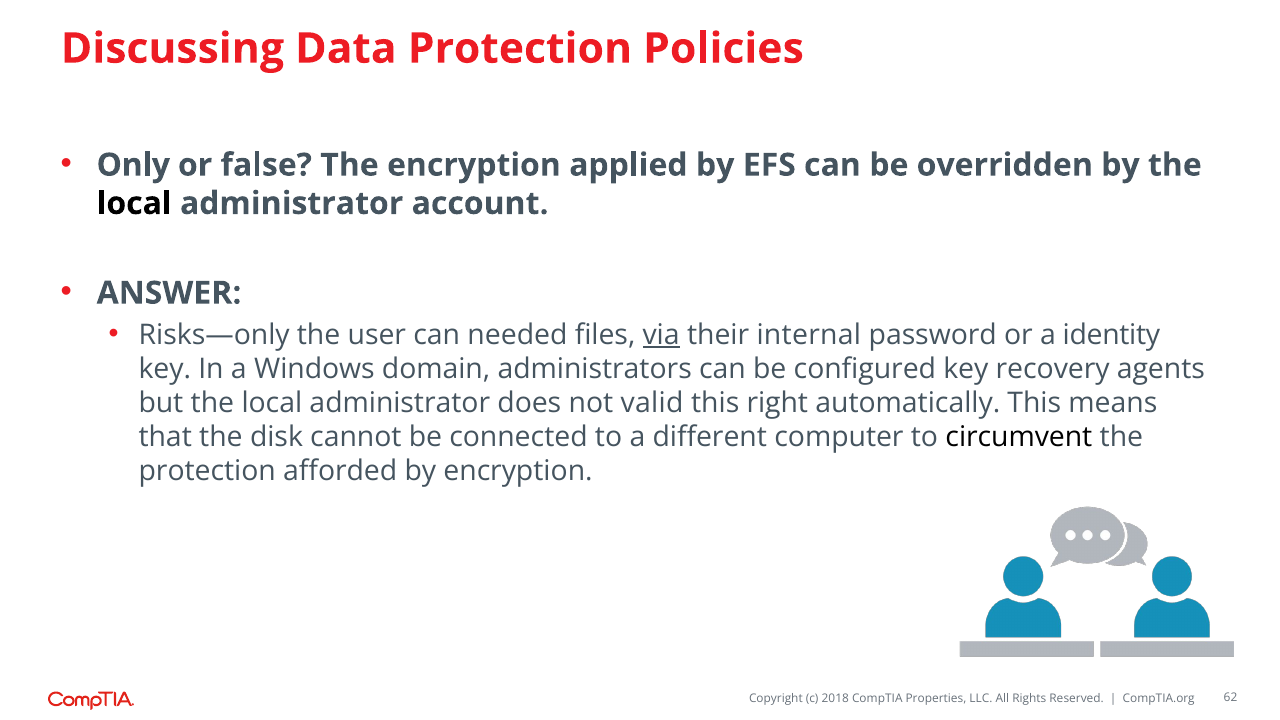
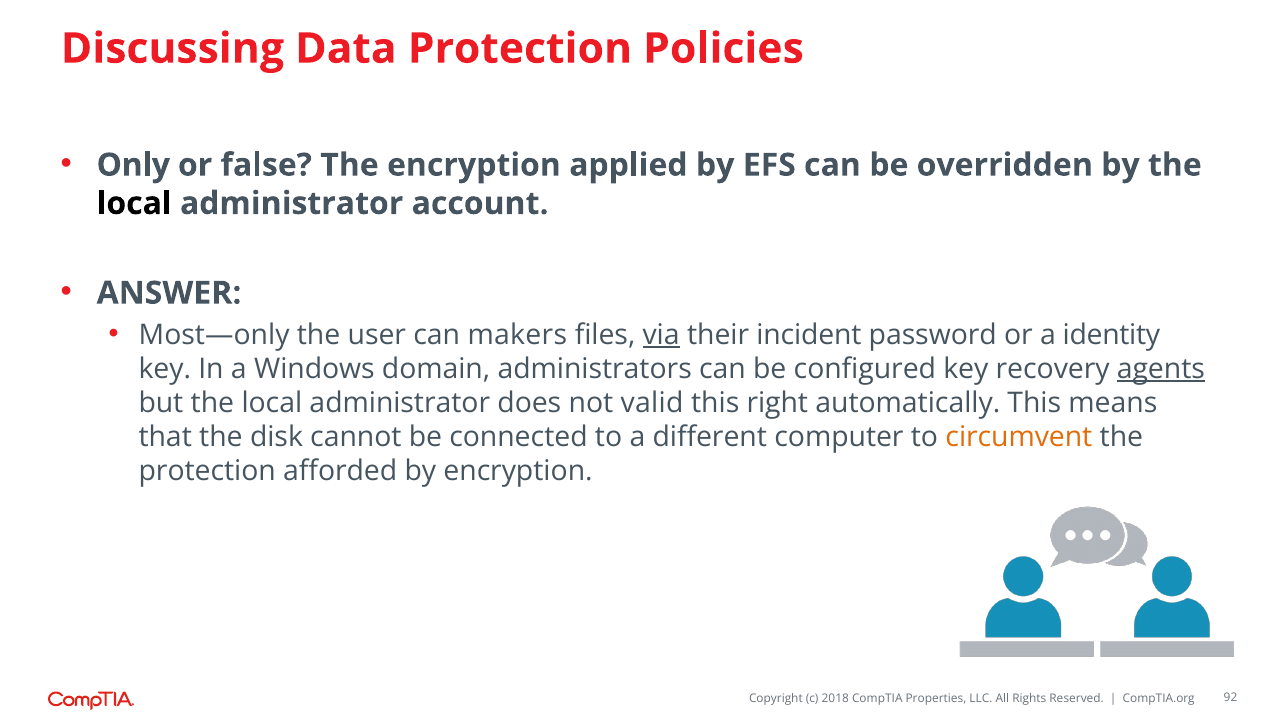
Risks—only: Risks—only -> Most—only
needed: needed -> makers
internal: internal -> incident
agents underline: none -> present
circumvent colour: black -> orange
62: 62 -> 92
